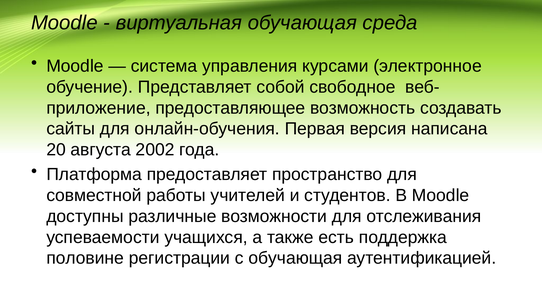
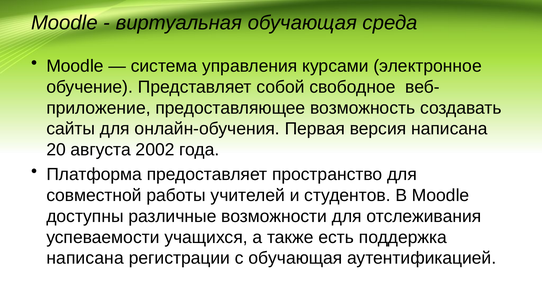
половине at (85, 258): половине -> написана
